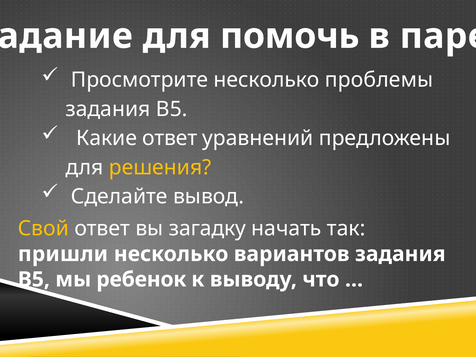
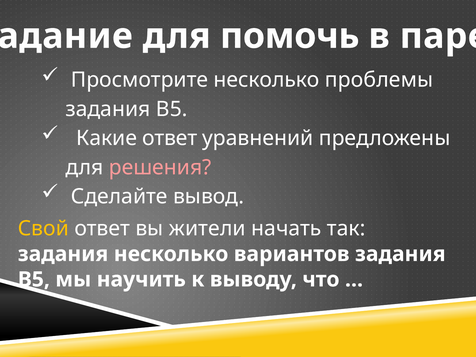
решения colour: yellow -> pink
загадку: загадку -> жители
пришли at (63, 254): пришли -> задания
ребенок: ребенок -> научить
